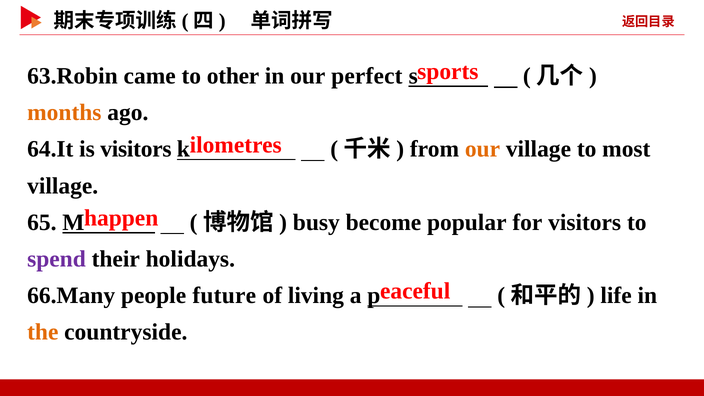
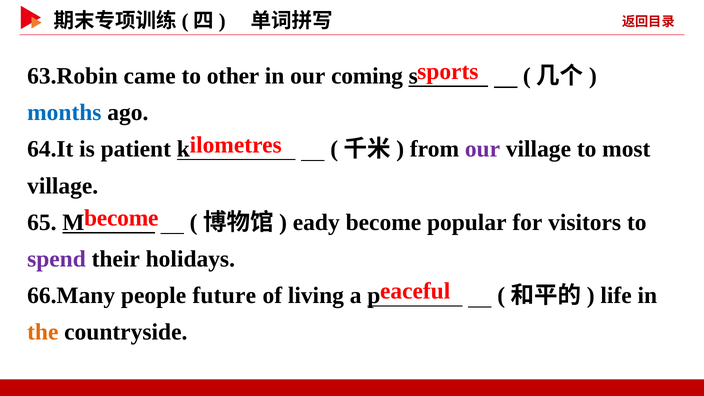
perfect: perfect -> coming
months colour: orange -> blue
is visitors: visitors -> patient
our at (482, 149) colour: orange -> purple
happen at (121, 218): happen -> become
busy: busy -> eady
